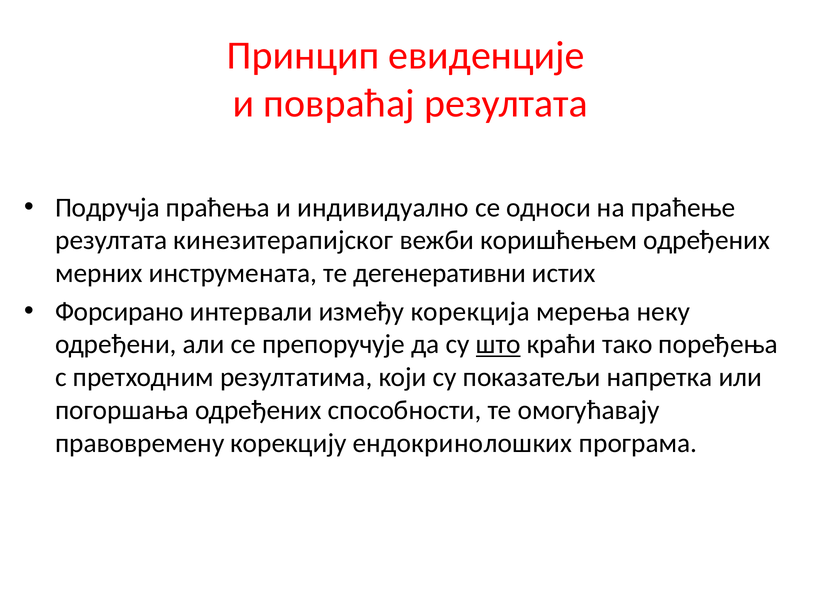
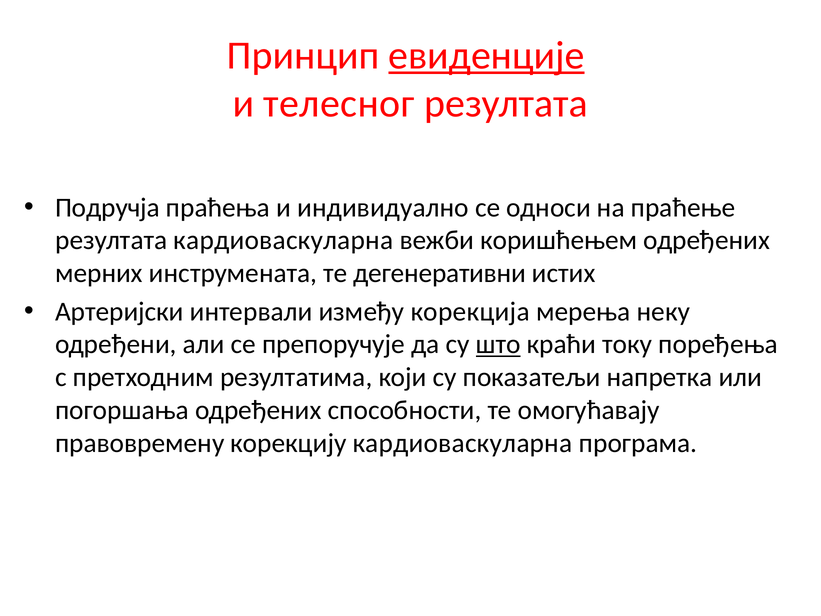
евиденције underline: none -> present
повраћај: повраћај -> телесног
резултата кинезитерапијског: кинезитерапијског -> кардиоваскуларна
Форсирано: Форсирано -> Артеријски
тако: тако -> току
корекцију ендокринолошких: ендокринолошких -> кардиоваскуларна
